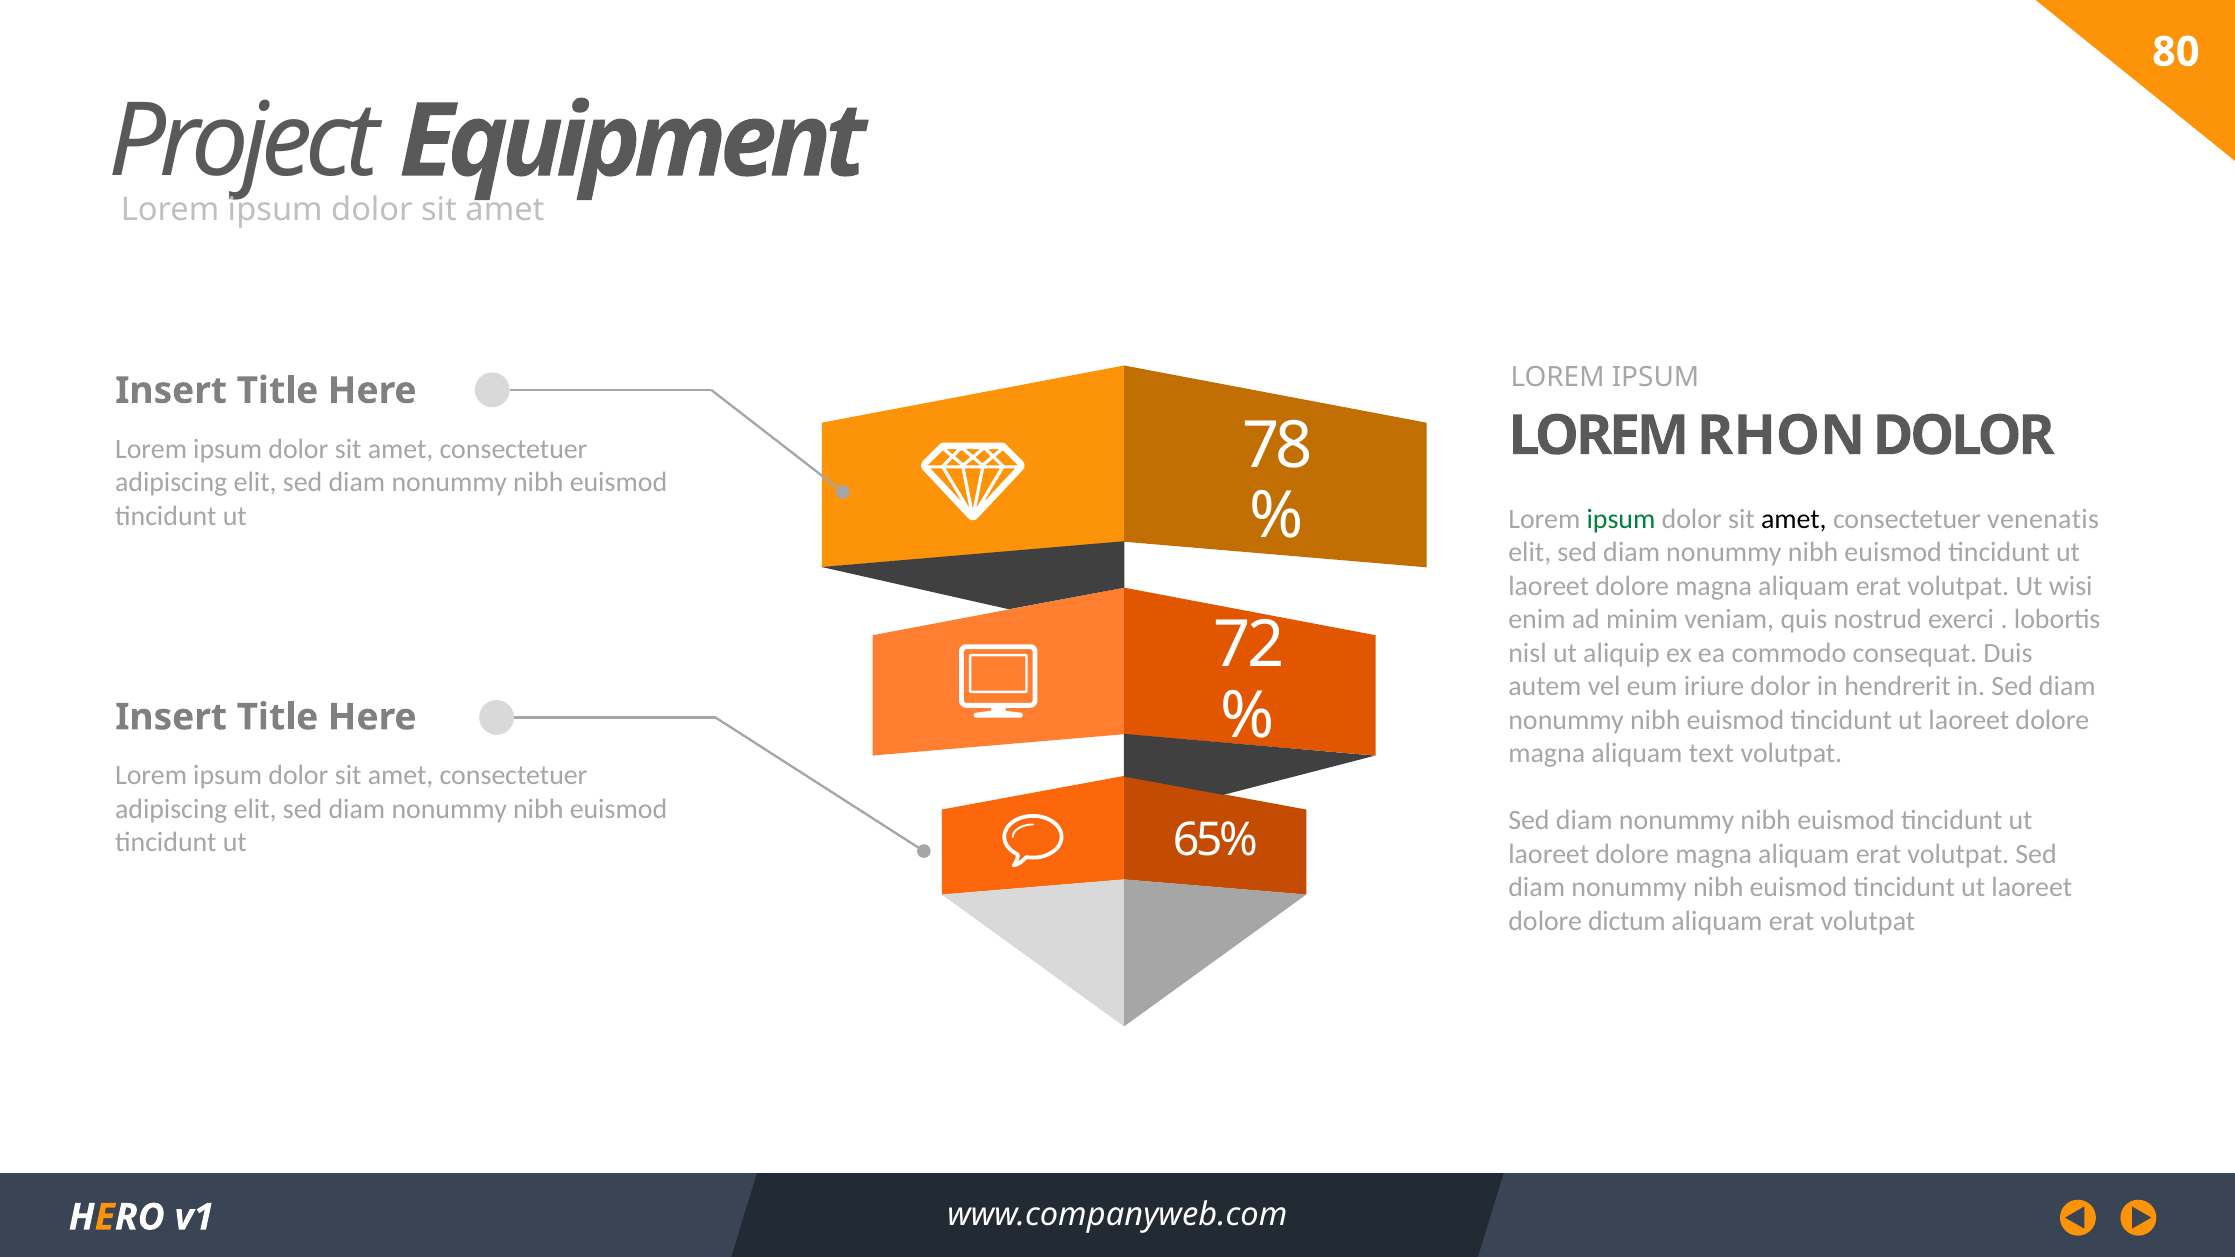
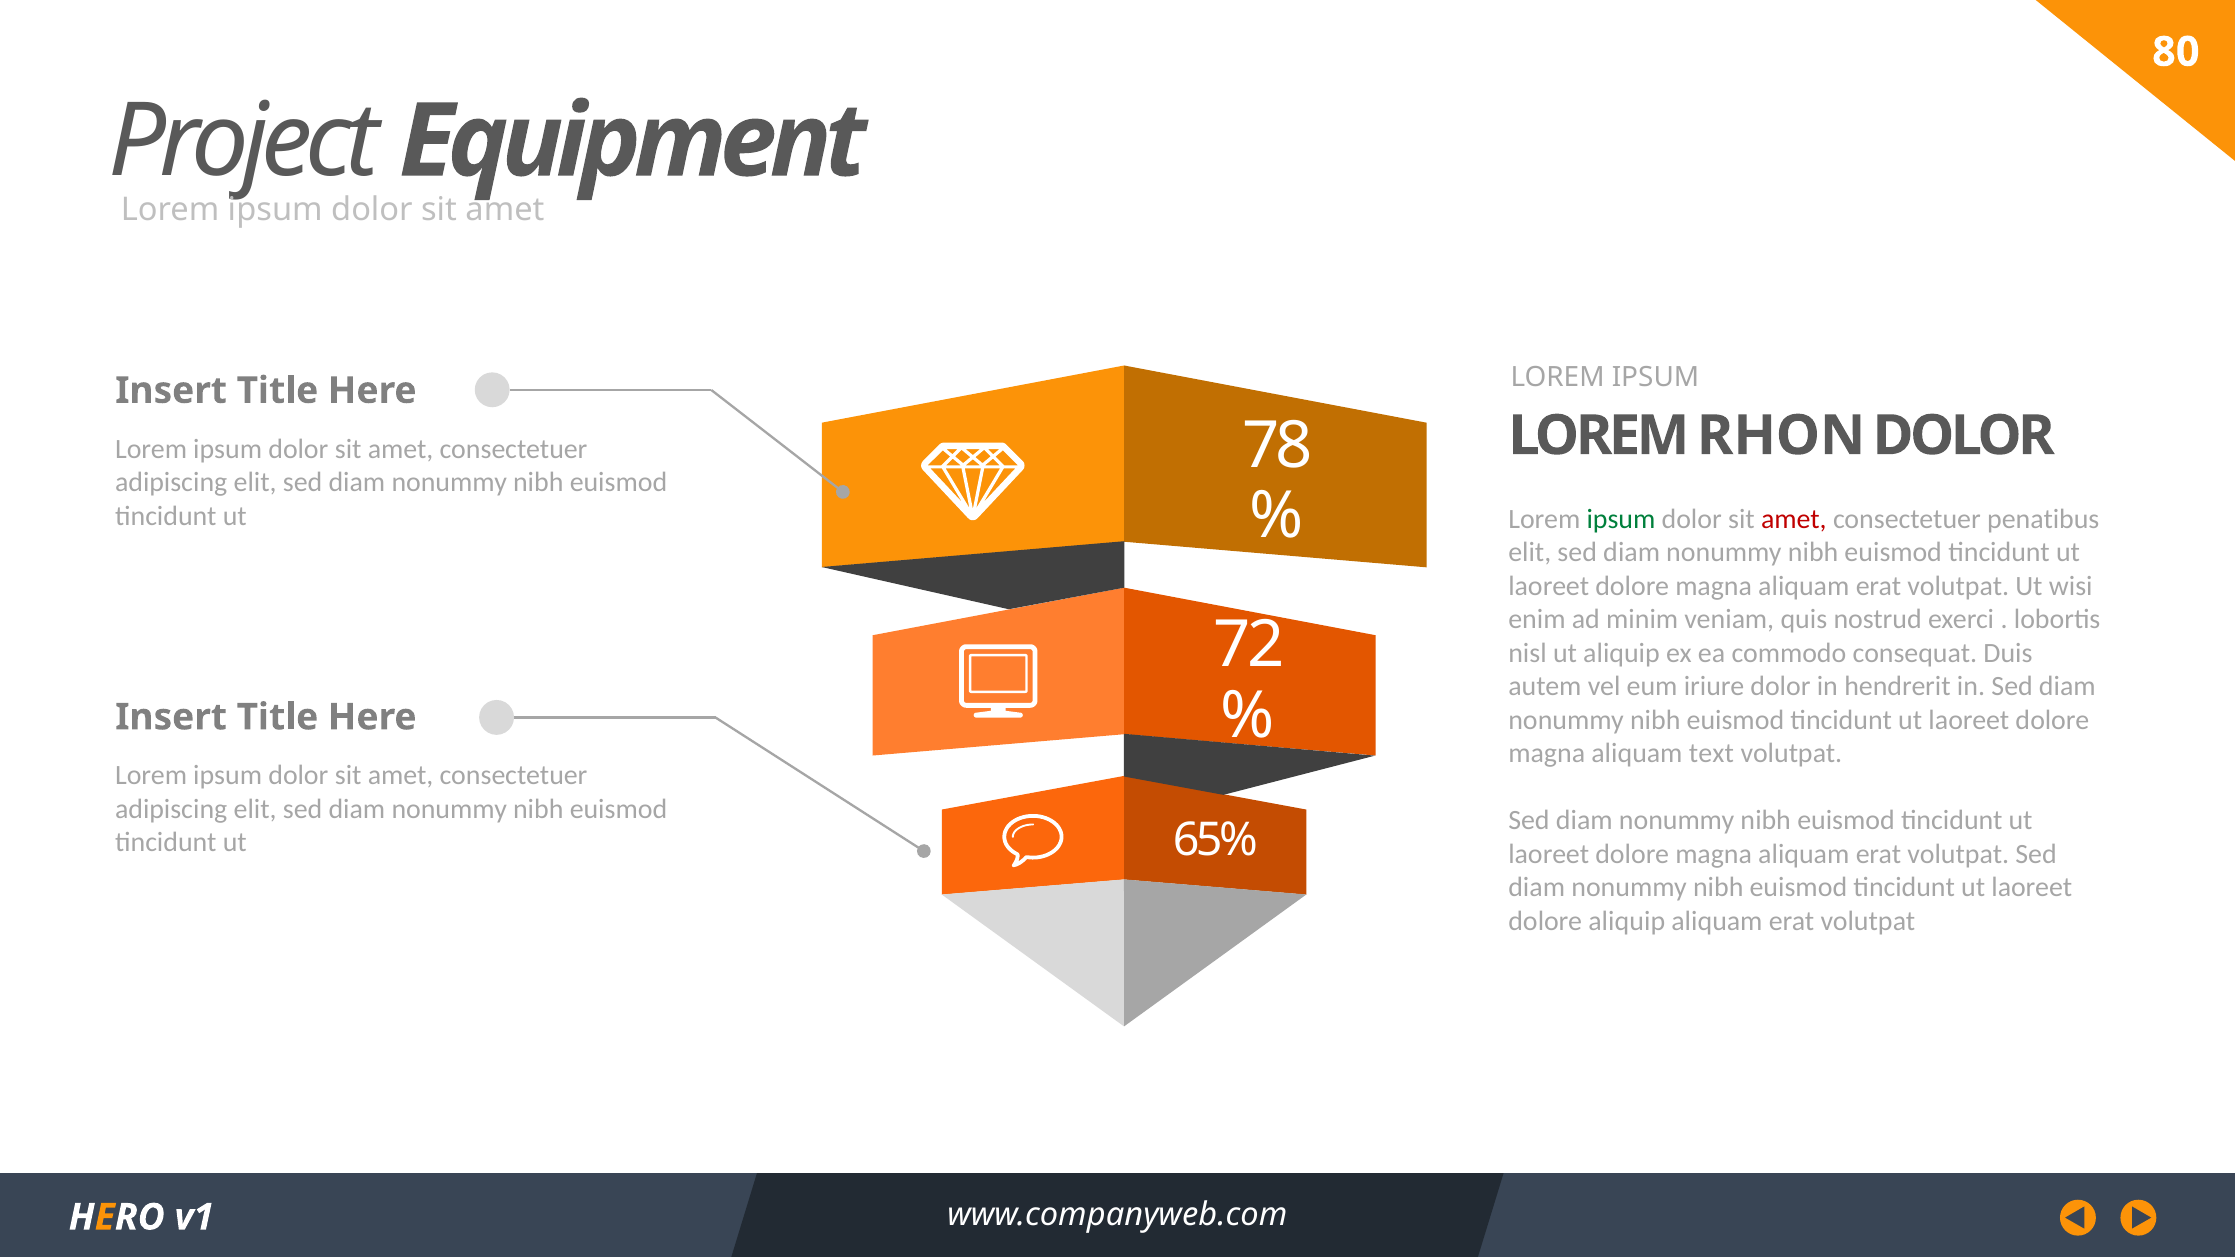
amet at (1794, 519) colour: black -> red
venenatis: venenatis -> penatibus
dolore dictum: dictum -> aliquip
